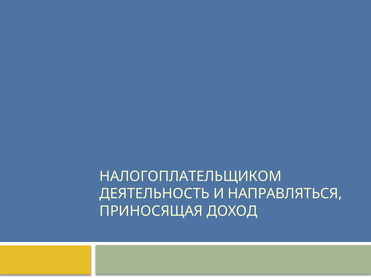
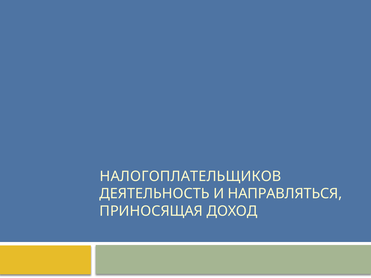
НАЛОГОПЛАТЕЛЬЩИКОМ: НАЛОГОПЛАТЕЛЬЩИКОМ -> НАЛОГОПЛАТЕЛЬЩИКОВ
